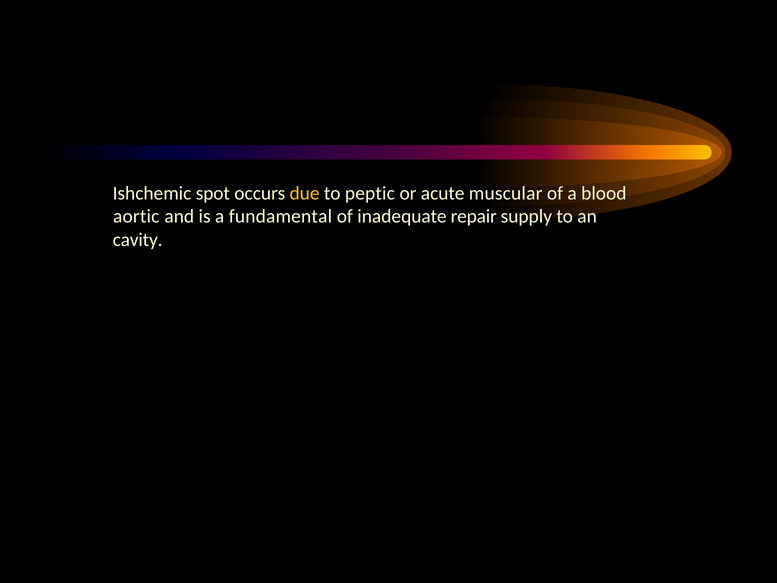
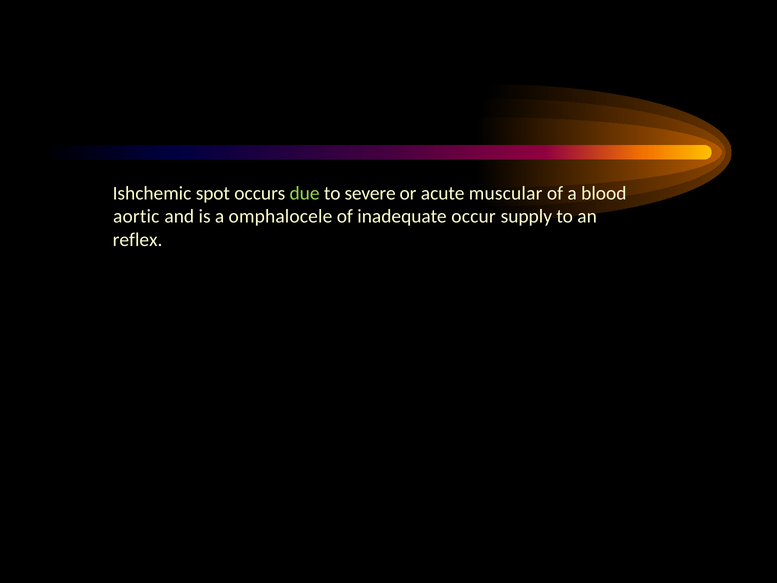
due colour: yellow -> light green
peptic: peptic -> severe
fundamental: fundamental -> omphalocele
repair: repair -> occur
cavity: cavity -> reflex
